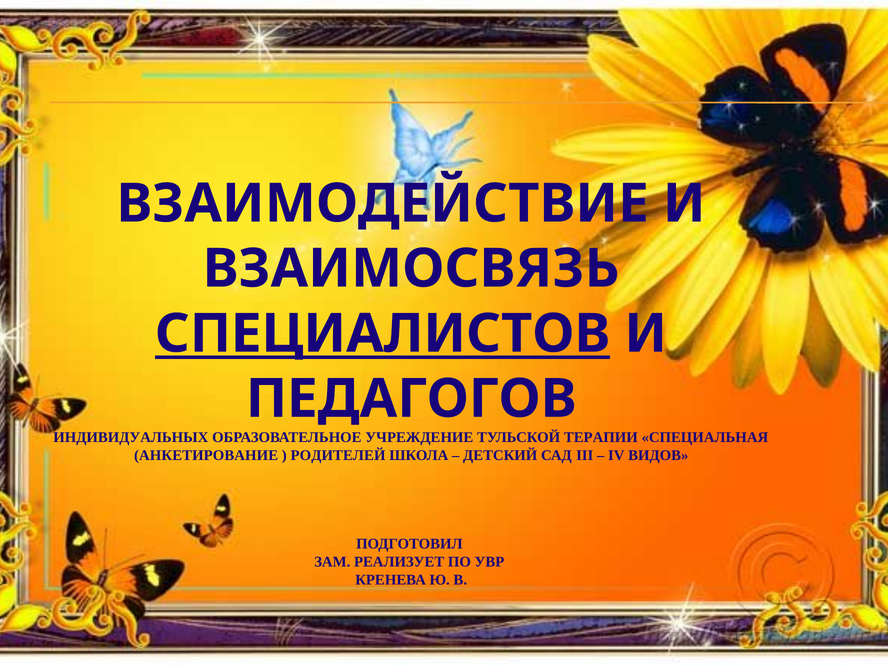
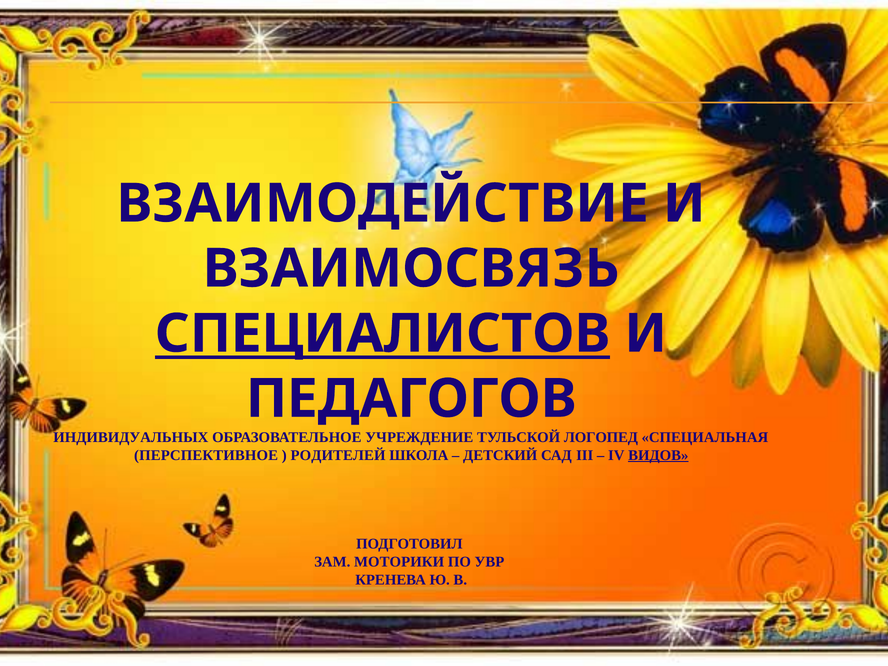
ТЕРАПИИ: ТЕРАПИИ -> ЛОГОПЕД
АНКЕТИРОВАНИЕ: АНКЕТИРОВАНИЕ -> ПЕРСПЕКТИВНОЕ
ВИДОВ underline: none -> present
РЕАЛИЗУЕТ: РЕАЛИЗУЕТ -> МОТОРИКИ
